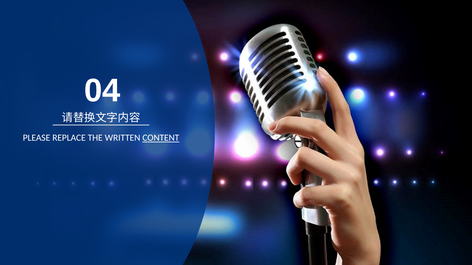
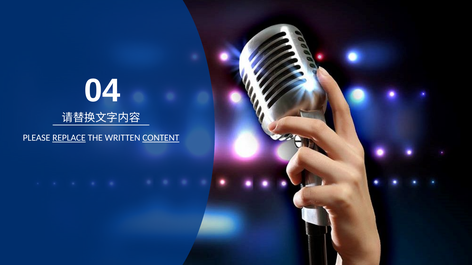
REPLACE underline: none -> present
